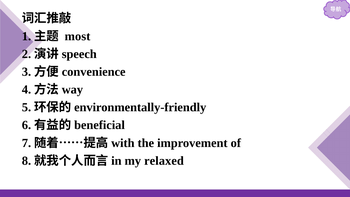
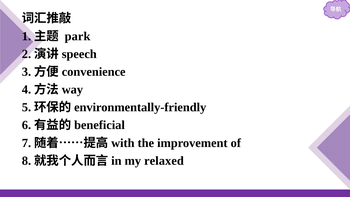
most: most -> park
